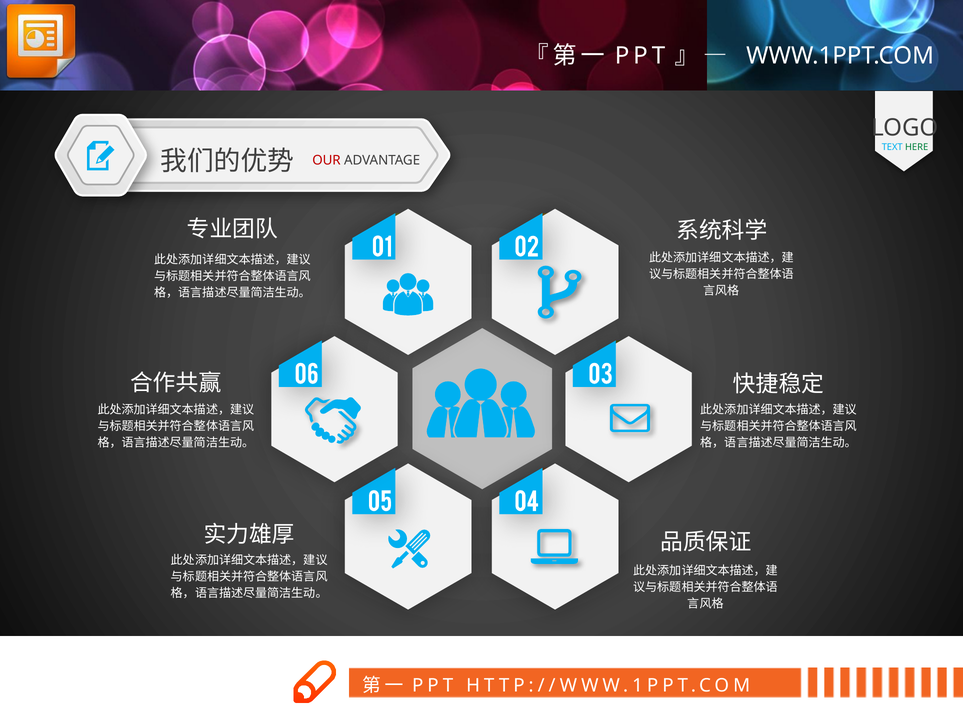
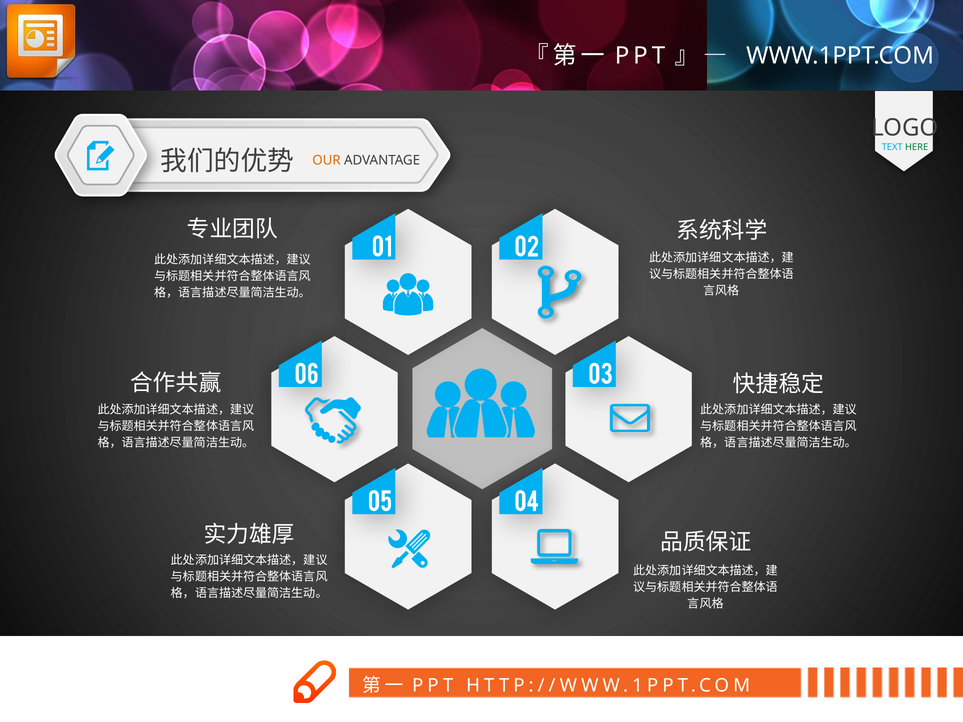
OUR colour: red -> orange
